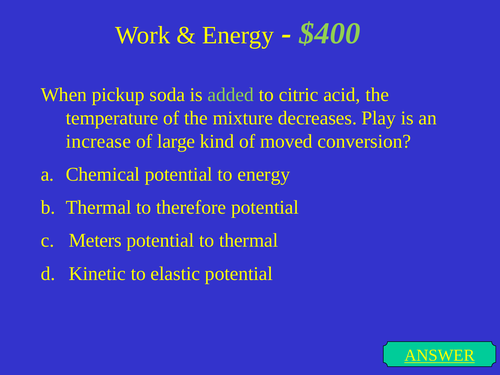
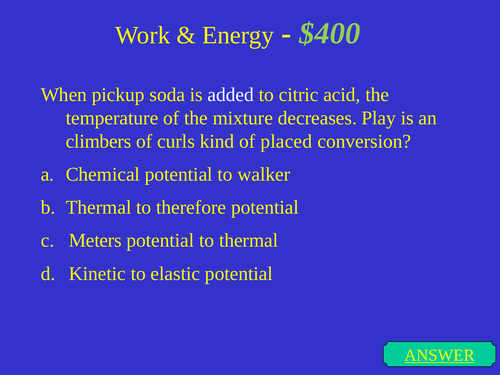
added colour: light green -> white
increase: increase -> climbers
large: large -> curls
moved: moved -> placed
to energy: energy -> walker
